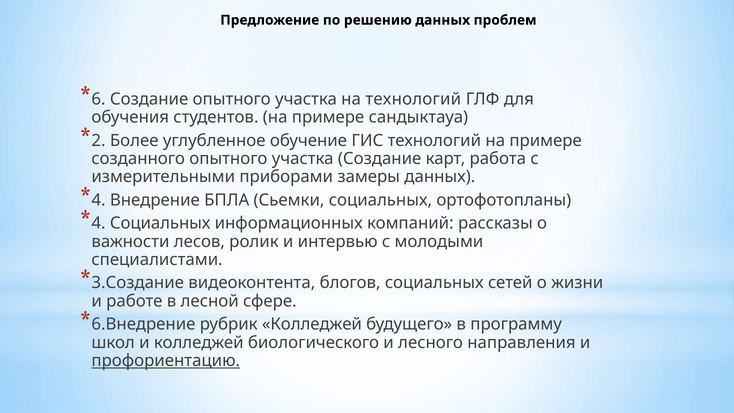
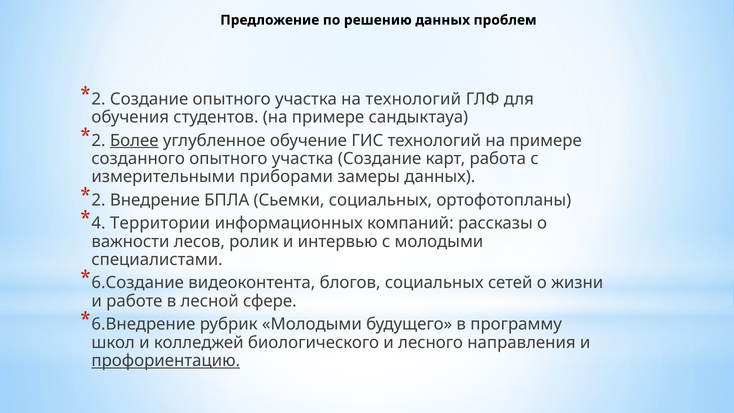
6 at (99, 99): 6 -> 2
Более underline: none -> present
4 at (99, 200): 4 -> 2
4 Социальных: Социальных -> Территории
3.Создание: 3.Создание -> 6.Создание
рубрик Колледжей: Колледжей -> Молодыми
